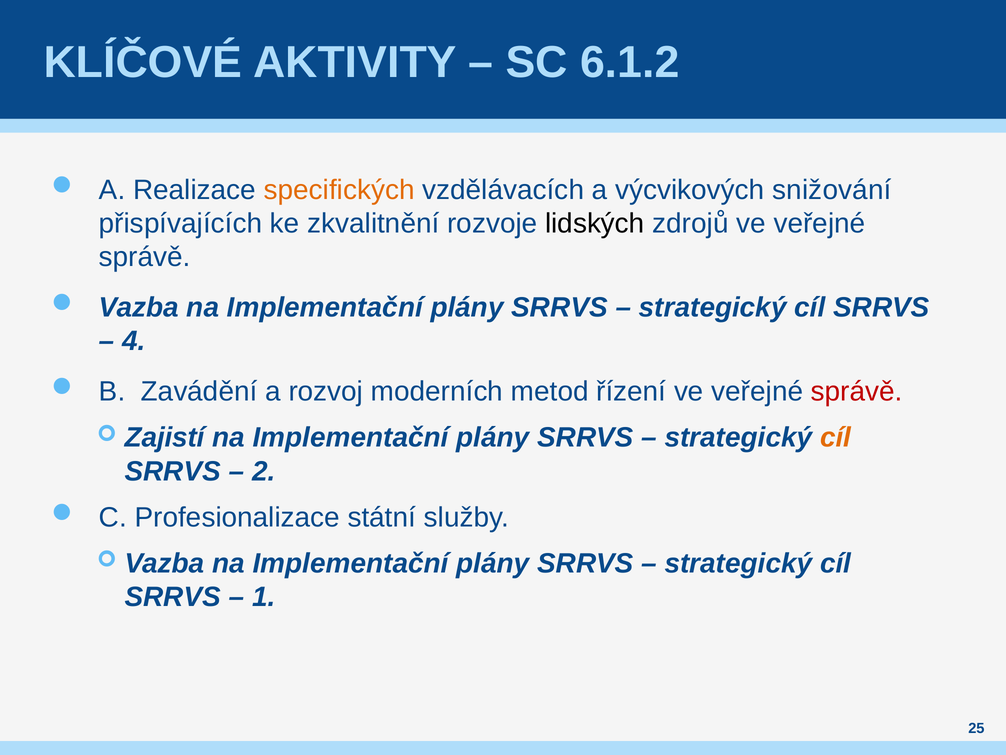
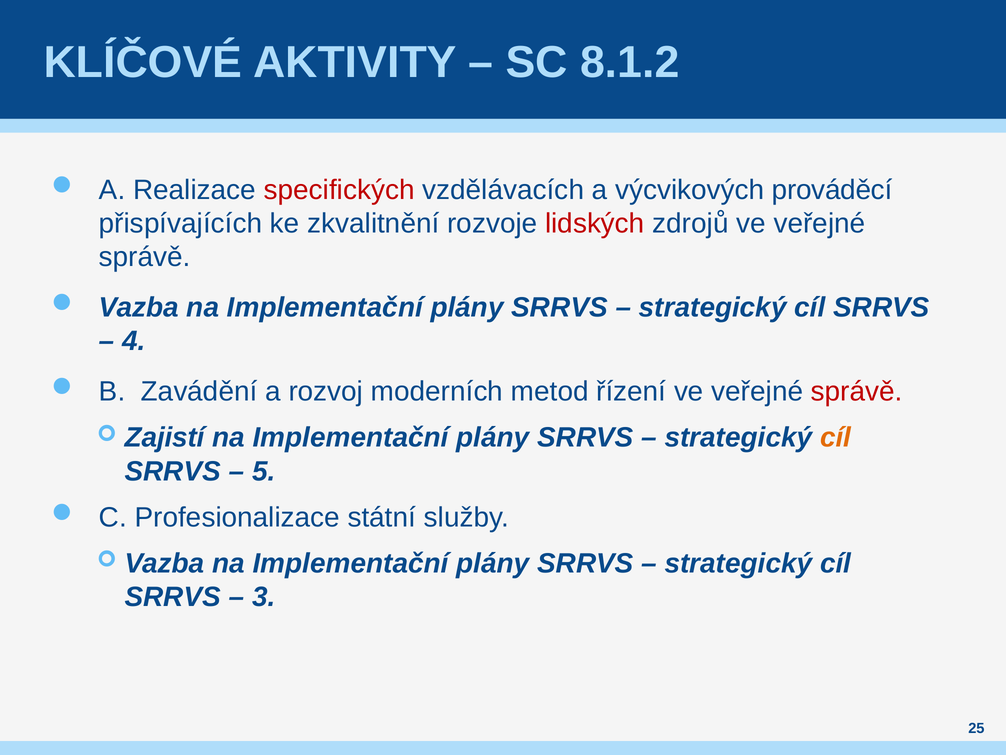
6.1.2: 6.1.2 -> 8.1.2
specifických colour: orange -> red
snižování: snižování -> prováděcí
lidských colour: black -> red
2: 2 -> 5
1: 1 -> 3
